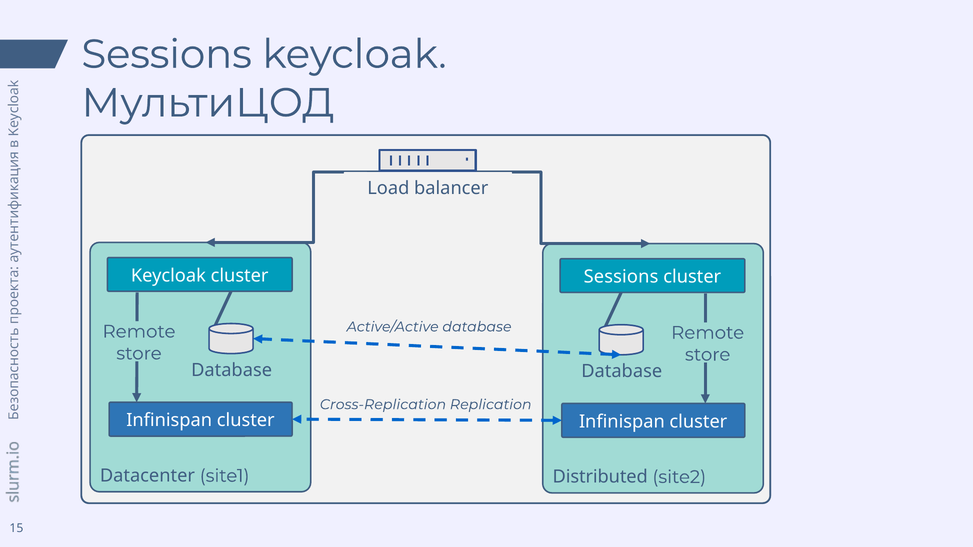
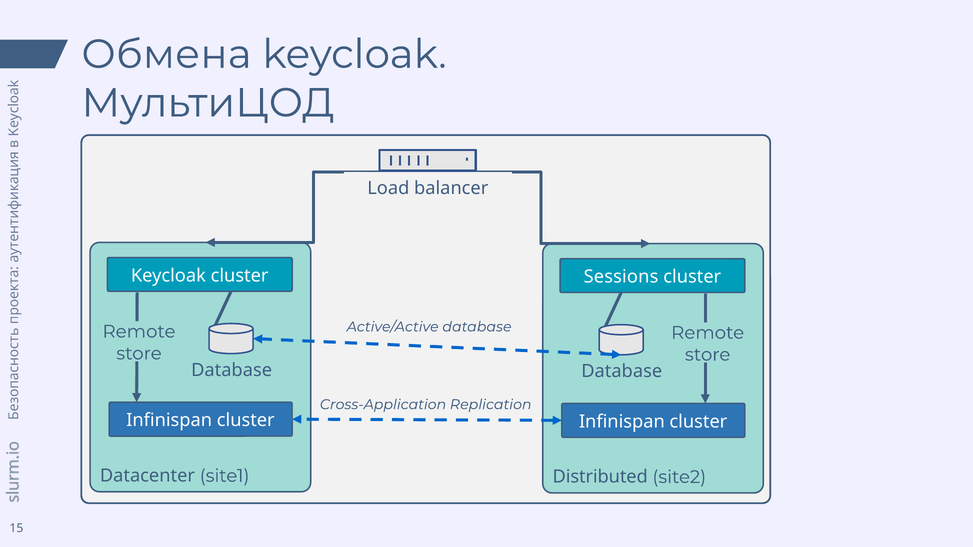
Sessions at (167, 54): Sessions -> Обмена
Cross-Replication: Cross-Replication -> Cross-Application
